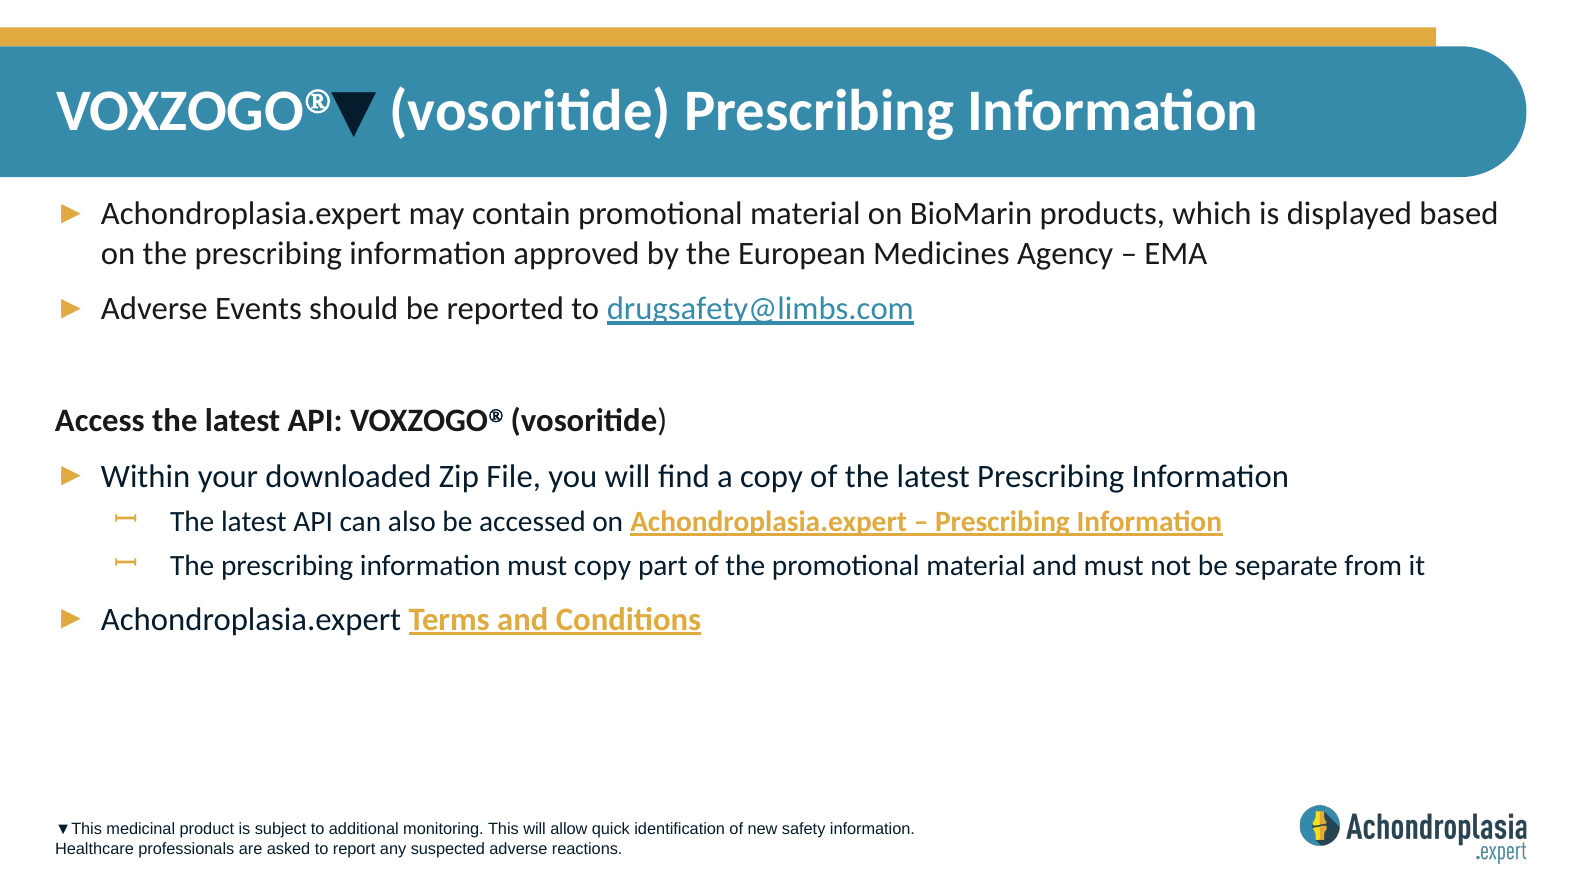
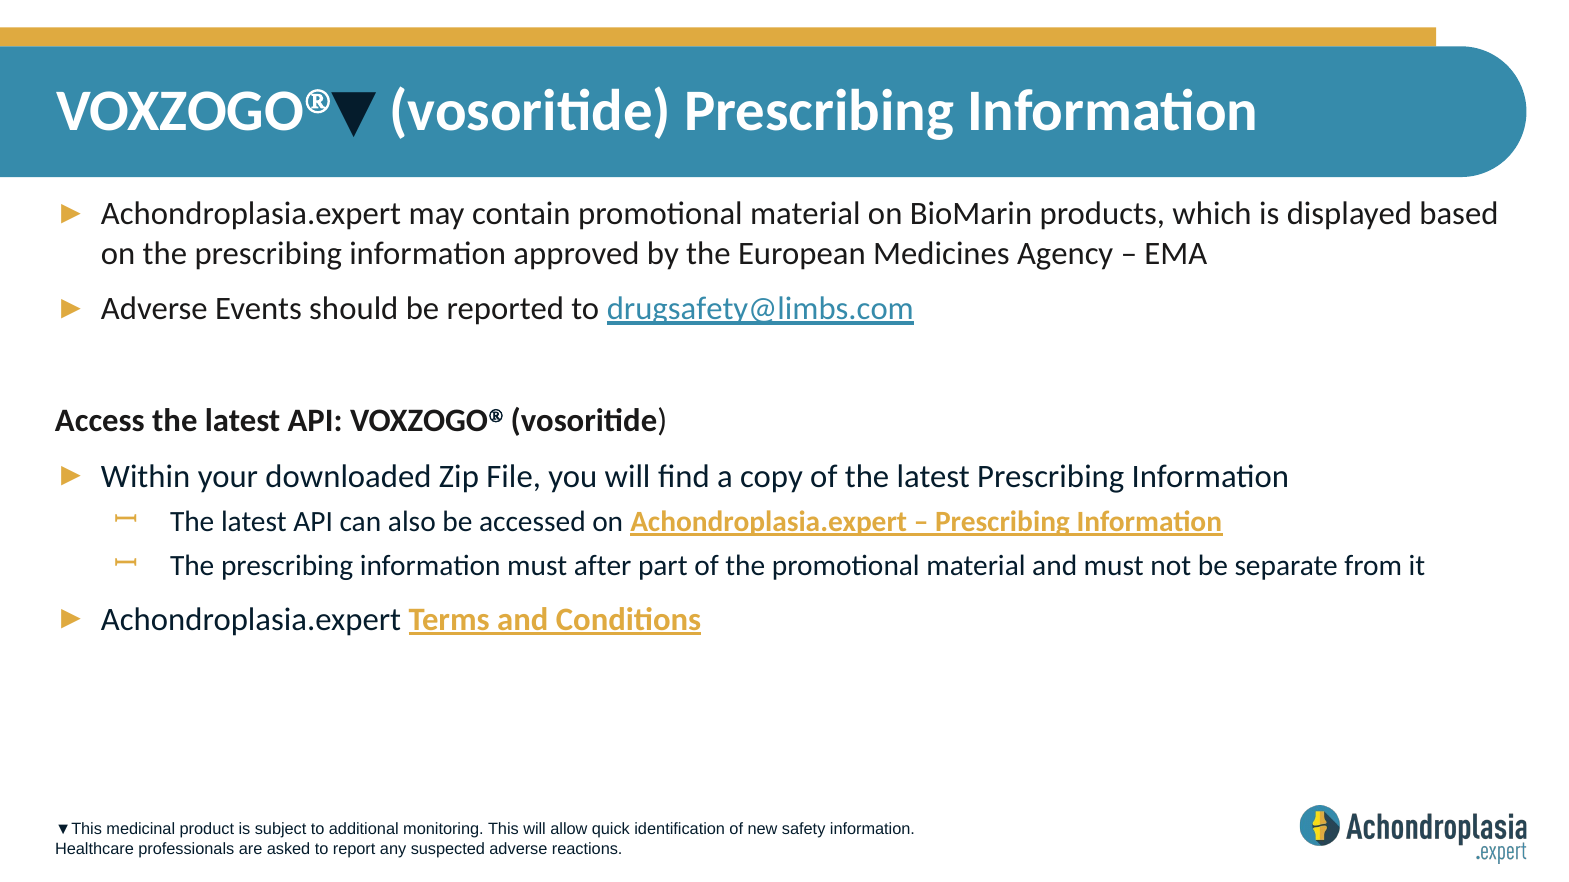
must copy: copy -> after
